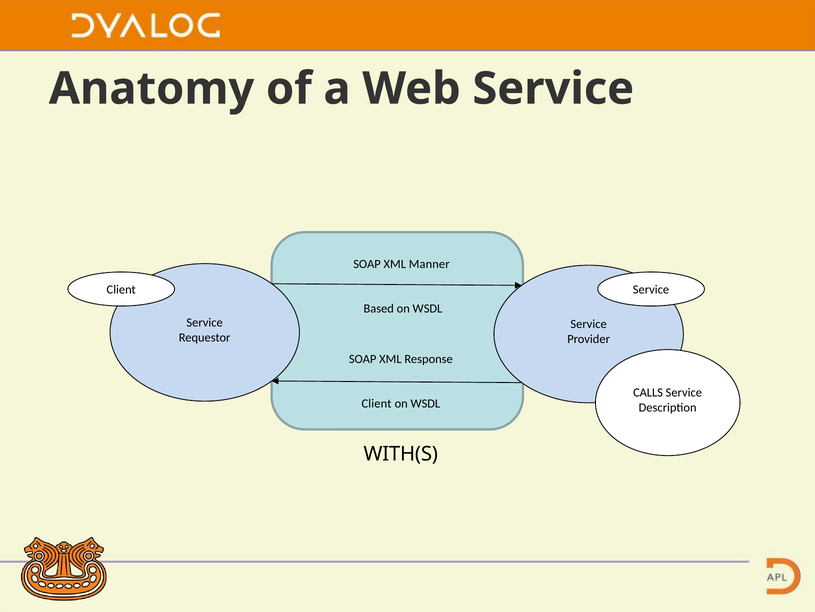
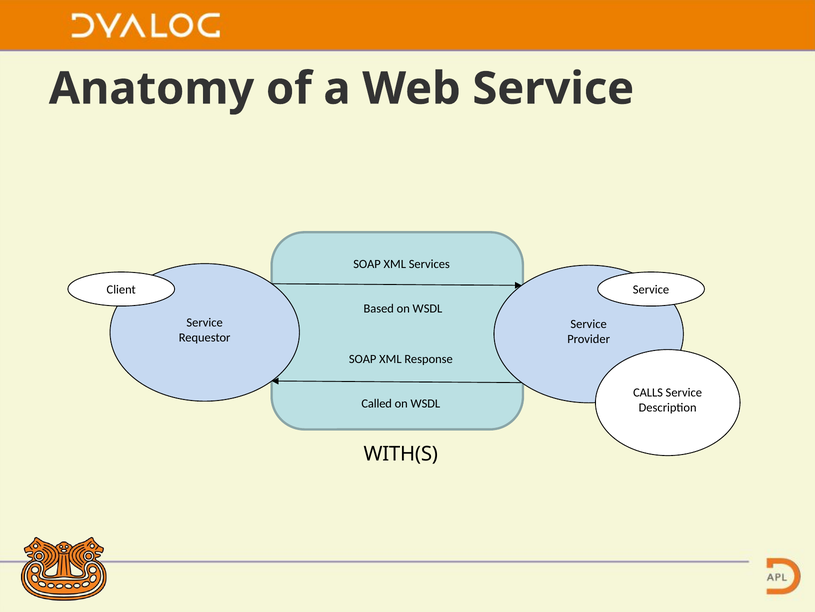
Manner: Manner -> Services
Client at (377, 403): Client -> Called
